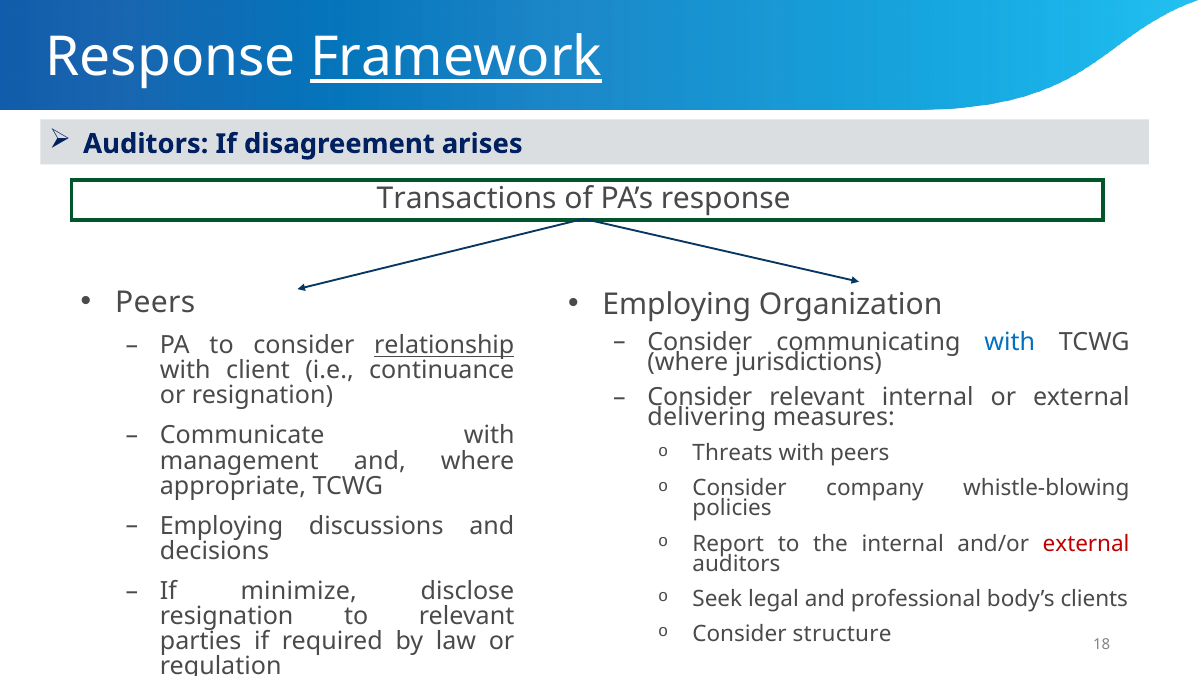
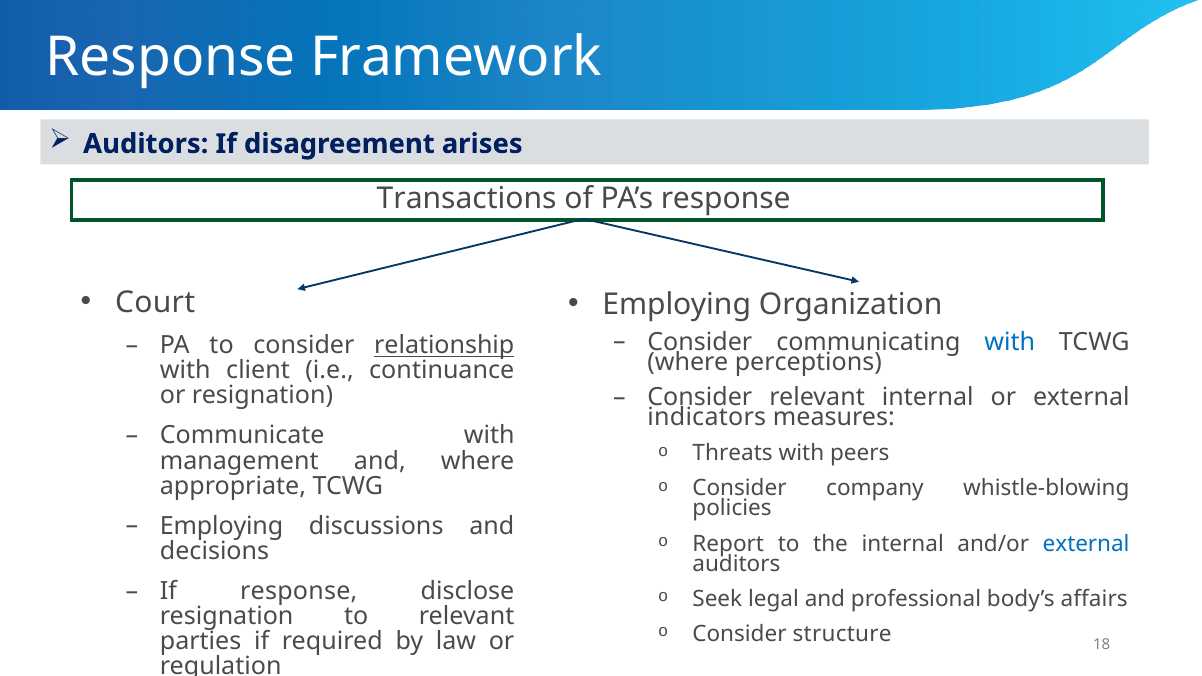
Framework underline: present -> none
Peers at (155, 303): Peers -> Court
jurisdictions: jurisdictions -> perceptions
delivering: delivering -> indicators
external at (1086, 544) colour: red -> blue
If minimize: minimize -> response
clients: clients -> affairs
